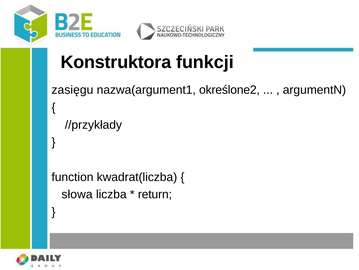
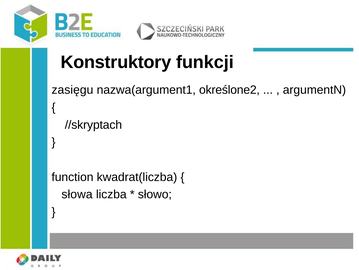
Konstruktora: Konstruktora -> Konstruktory
//przykłady: //przykłady -> //skryptach
return: return -> słowo
